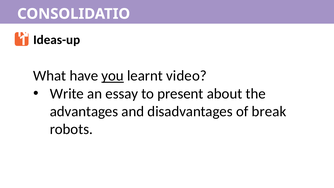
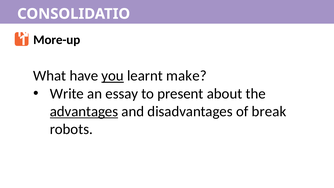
Ideas-up: Ideas-up -> More-up
video: video -> make
advantages underline: none -> present
